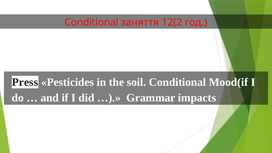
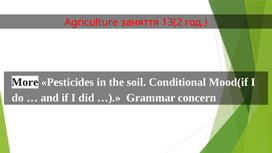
Conditional at (91, 22): Conditional -> Agriculture
12(2: 12(2 -> 13(2
Press: Press -> More
impacts: impacts -> concern
